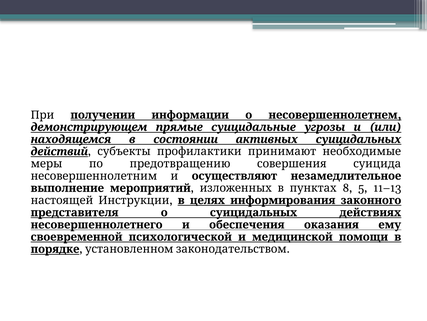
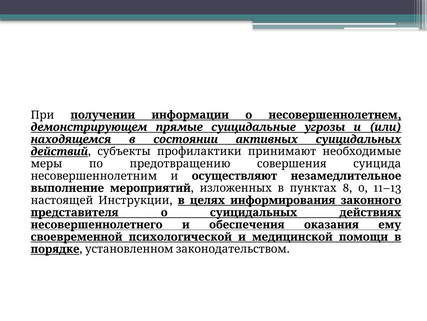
5: 5 -> 0
